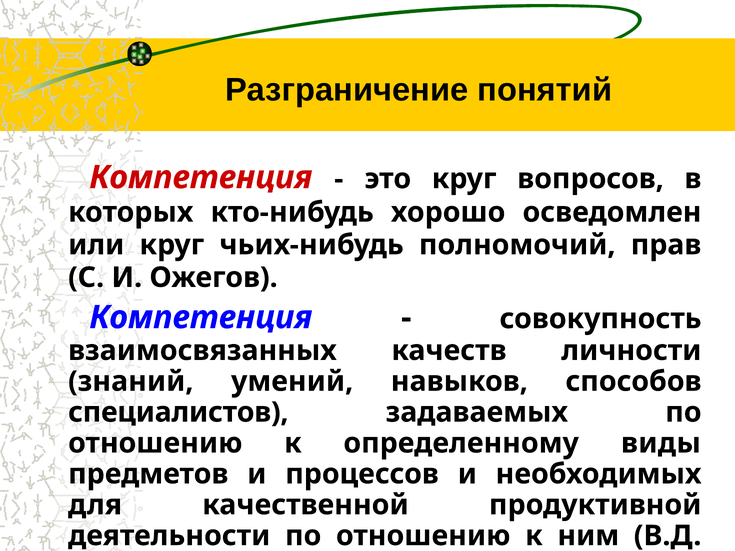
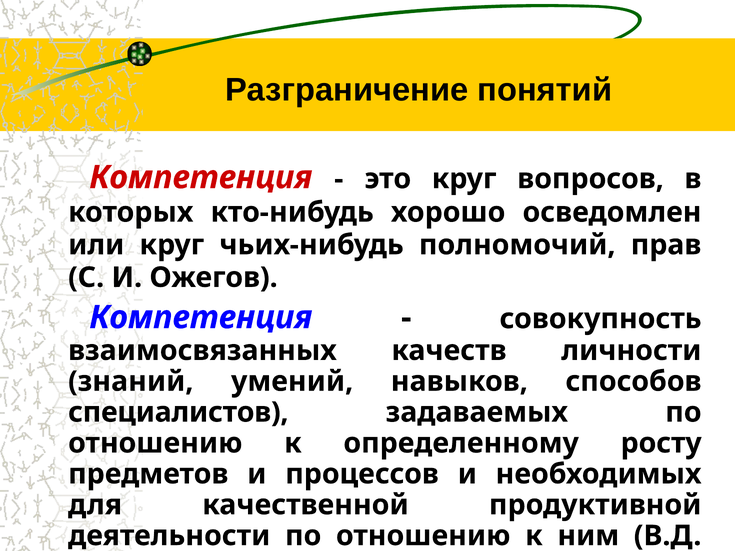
виды: виды -> росту
